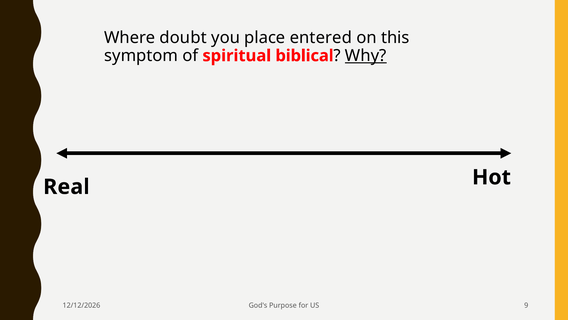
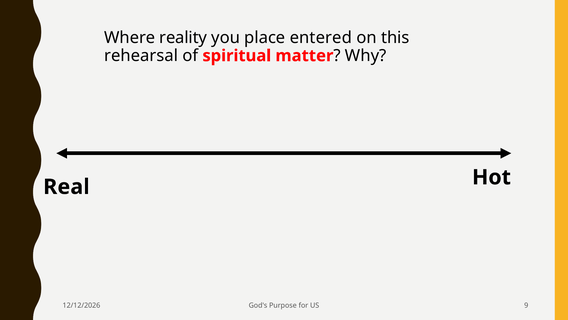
doubt: doubt -> reality
symptom: symptom -> rehearsal
biblical: biblical -> matter
Why underline: present -> none
